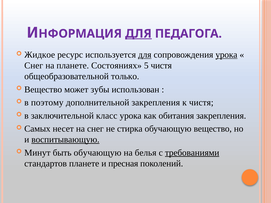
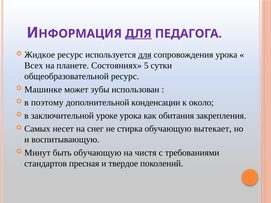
урока at (226, 55) underline: present -> none
Снег at (34, 66): Снег -> Всех
5 чистя: чистя -> сутки
общеобразовательной только: только -> ресурс
Вещество at (43, 90): Вещество -> Машинке
дополнительной закрепления: закрепления -> конденсации
к чистя: чистя -> около
класс: класс -> уроке
обучающую вещество: вещество -> вытекает
воспитывающую underline: present -> none
белья: белья -> чистя
требованиями underline: present -> none
стандартов планете: планете -> пресная
пресная: пресная -> твердое
